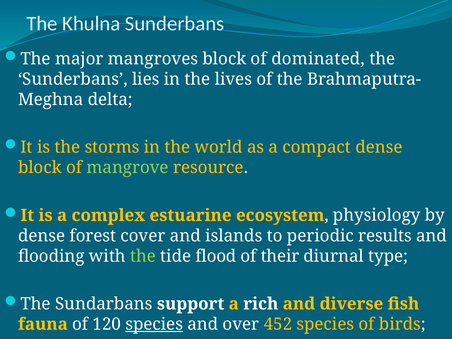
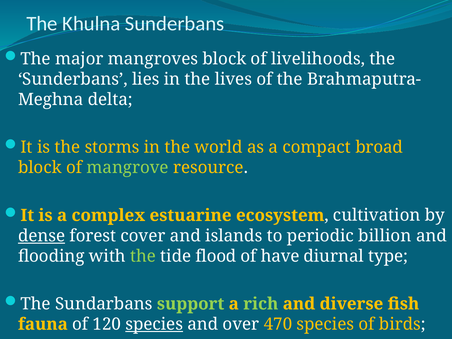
dominated: dominated -> livelihoods
compact dense: dense -> broad
physiology: physiology -> cultivation
dense at (42, 236) underline: none -> present
results: results -> billion
their: their -> have
support colour: white -> light green
rich colour: white -> light green
452: 452 -> 470
